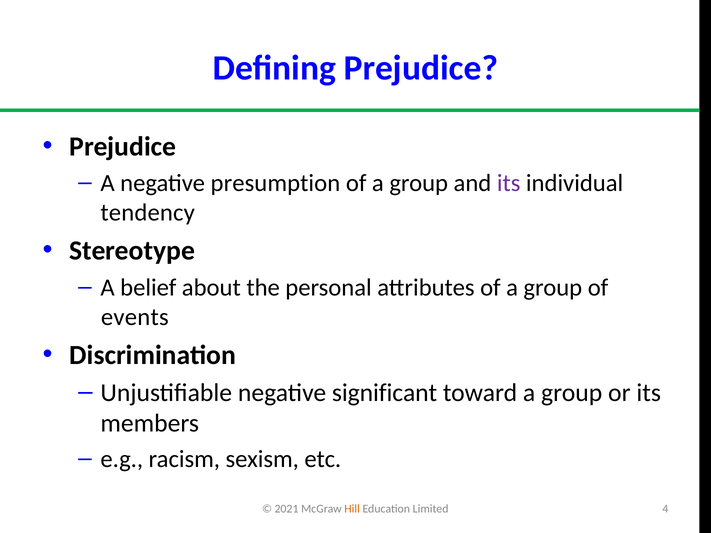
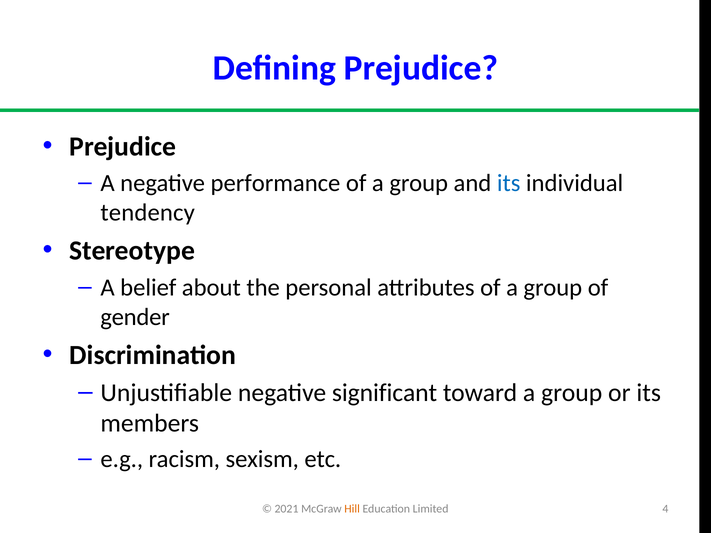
presumption: presumption -> performance
its at (509, 183) colour: purple -> blue
events: events -> gender
